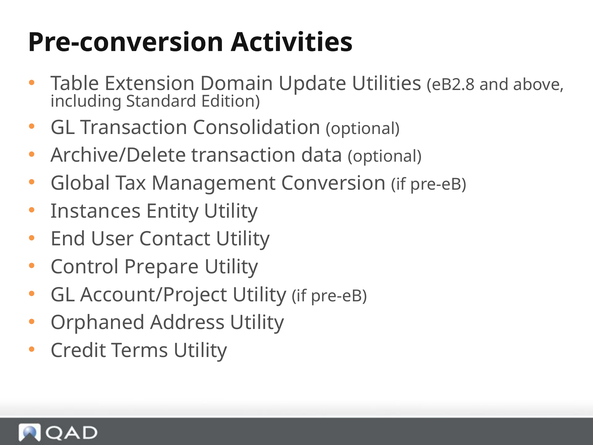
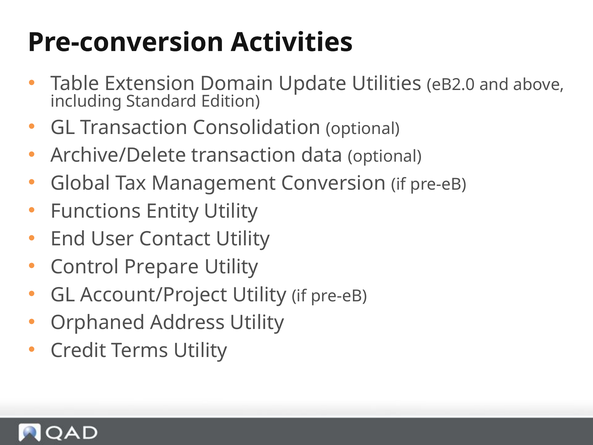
eB2.8: eB2.8 -> eB2.0
Instances: Instances -> Functions
